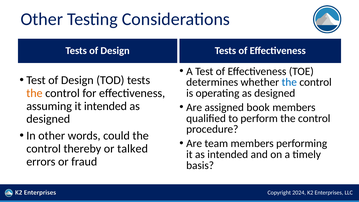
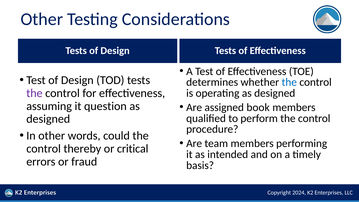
the at (34, 93) colour: orange -> purple
it intended: intended -> question
talked: talked -> critical
